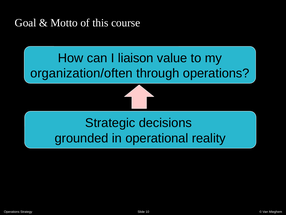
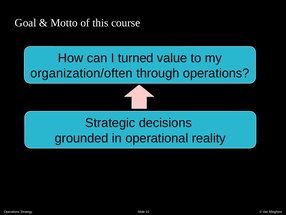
liaison: liaison -> turned
